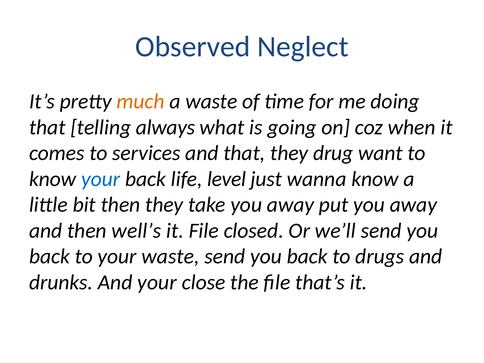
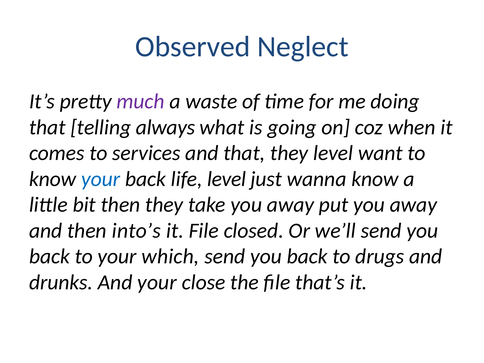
much colour: orange -> purple
they drug: drug -> level
well’s: well’s -> into’s
your waste: waste -> which
